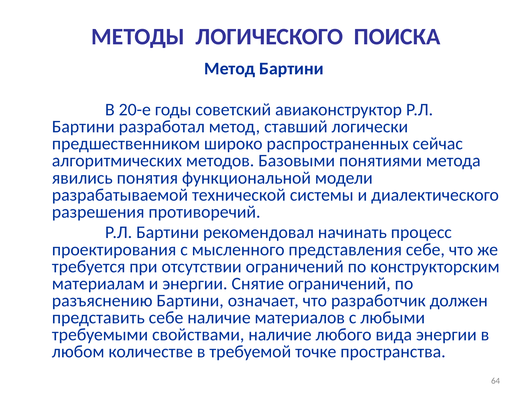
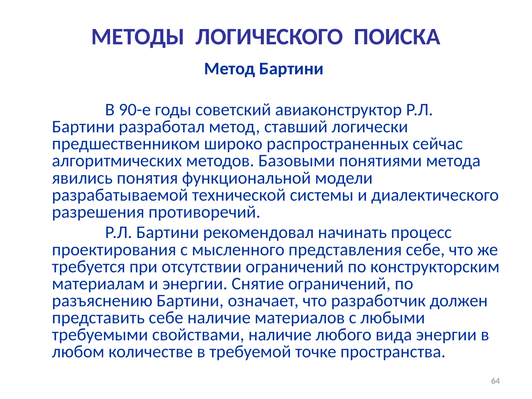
20-е: 20-е -> 90-е
